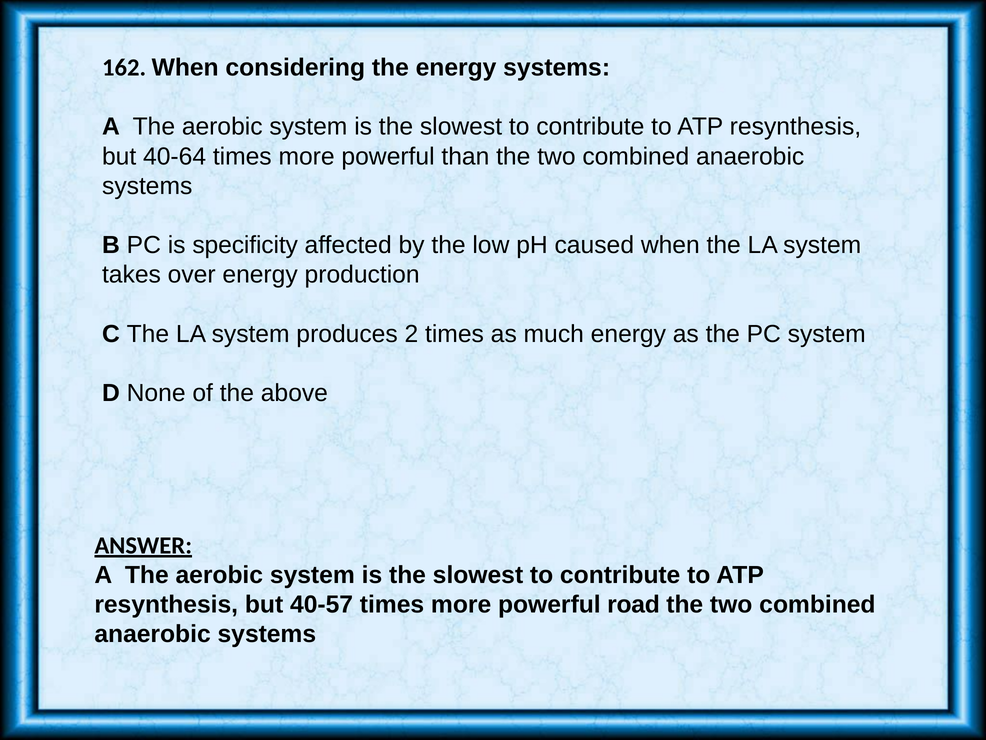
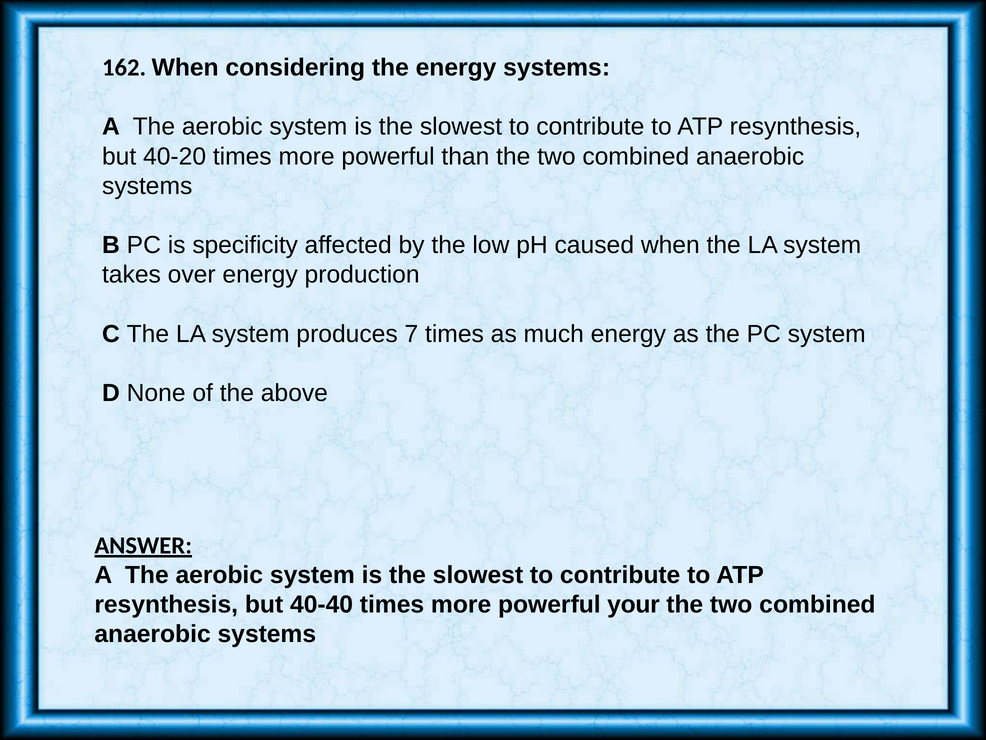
40-64: 40-64 -> 40-20
2: 2 -> 7
40-57: 40-57 -> 40-40
road: road -> your
